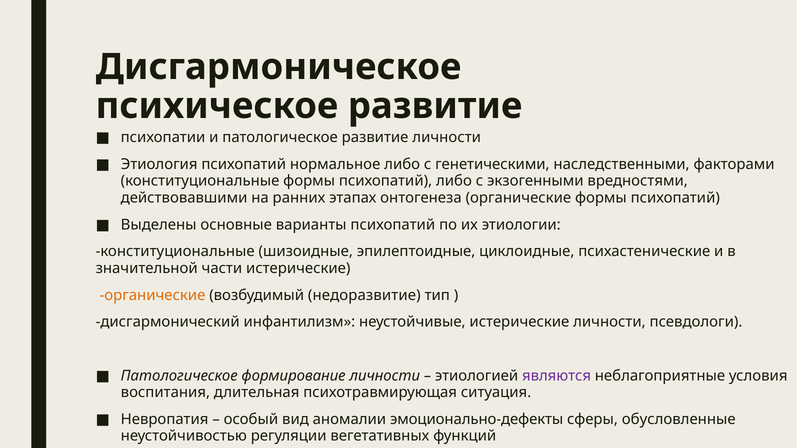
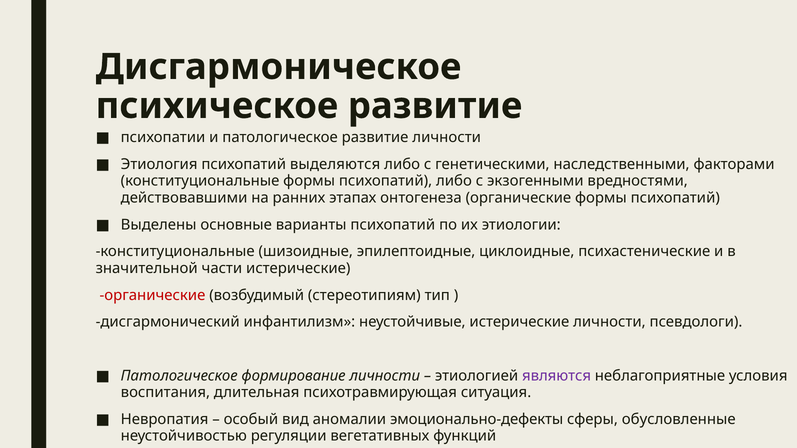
нормальное: нормальное -> выделяются
органические at (152, 295) colour: orange -> red
недоразвитие: недоразвитие -> стереотипиям
